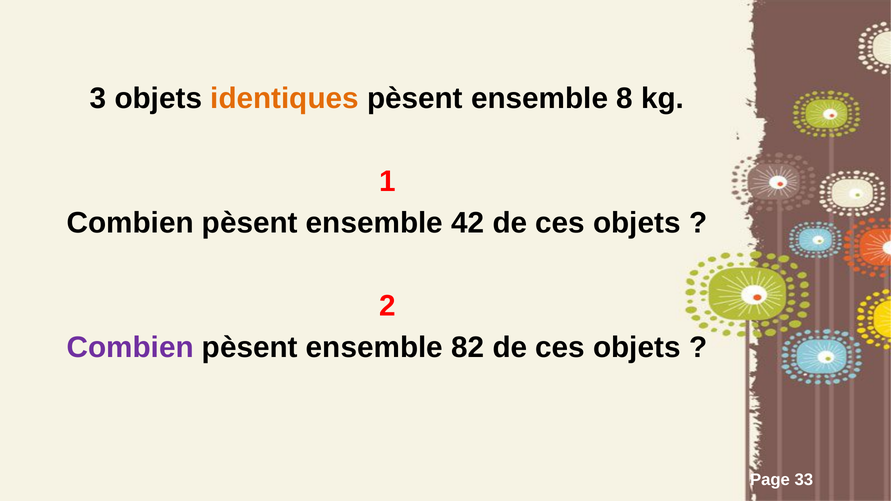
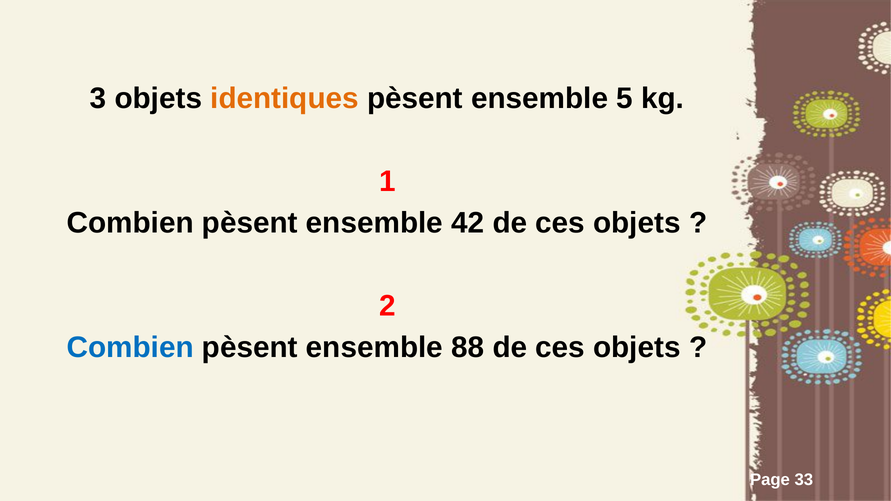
8: 8 -> 5
Combien at (130, 348) colour: purple -> blue
82: 82 -> 88
